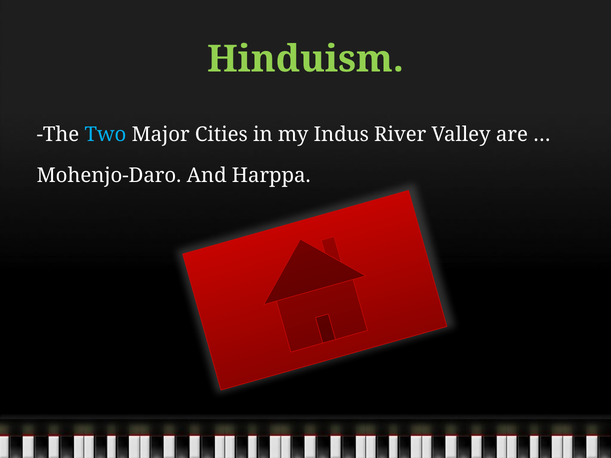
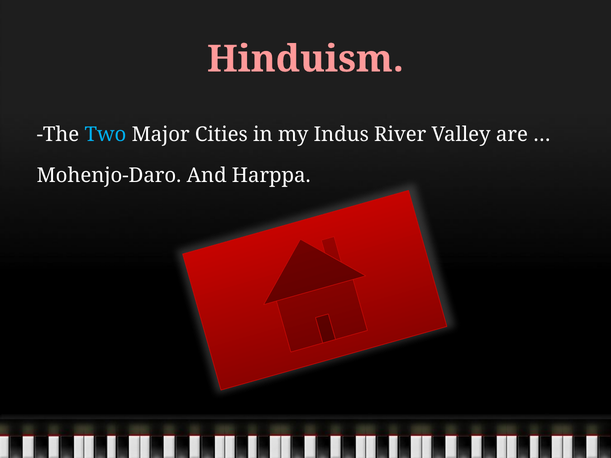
Hinduism colour: light green -> pink
